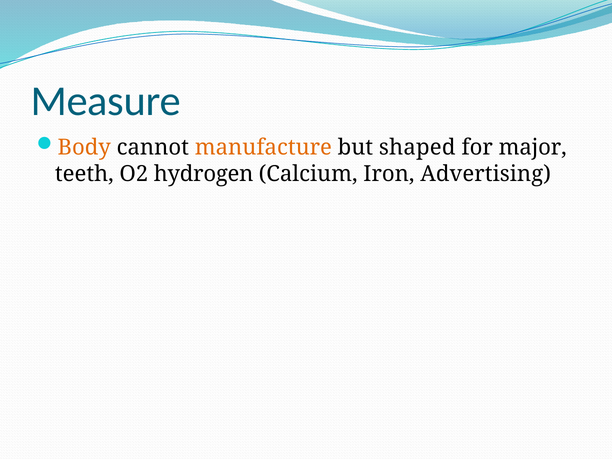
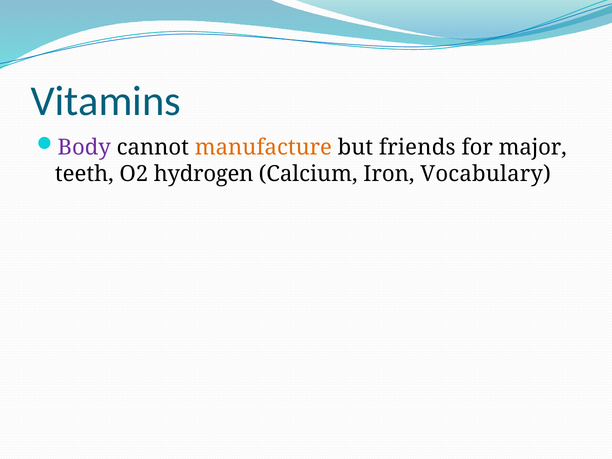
Measure: Measure -> Vitamins
Body colour: orange -> purple
shaped: shaped -> friends
Advertising: Advertising -> Vocabulary
